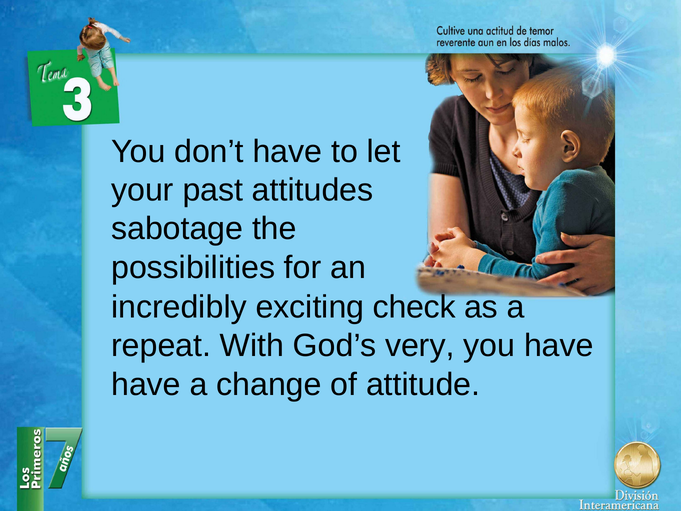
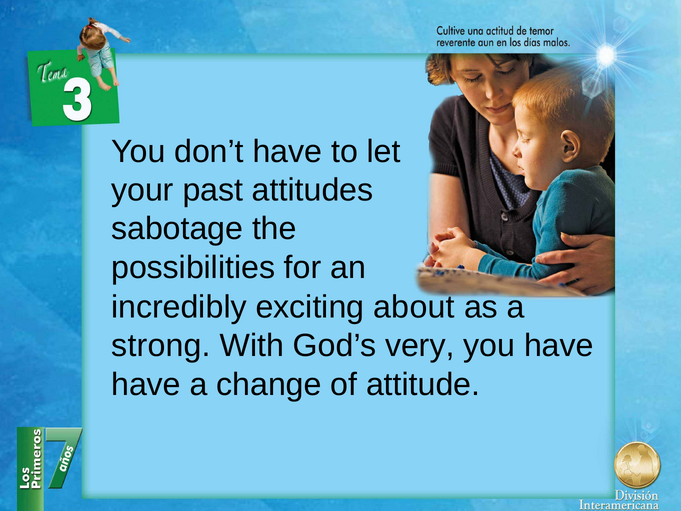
check: check -> about
repeat: repeat -> strong
